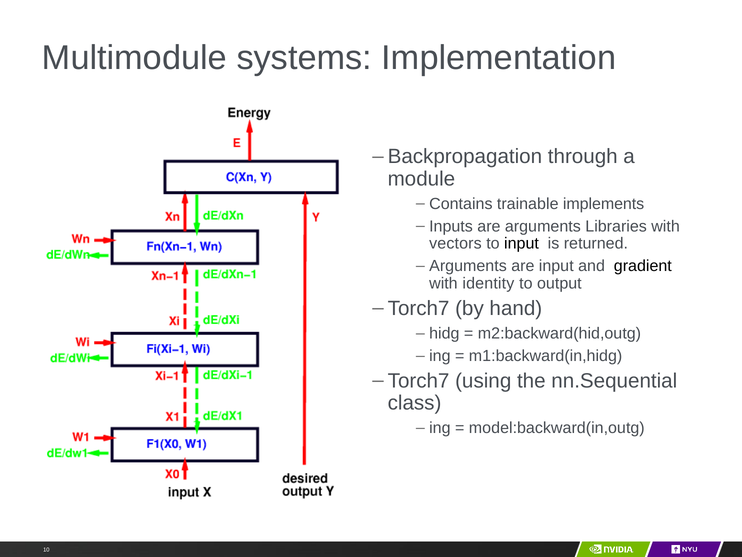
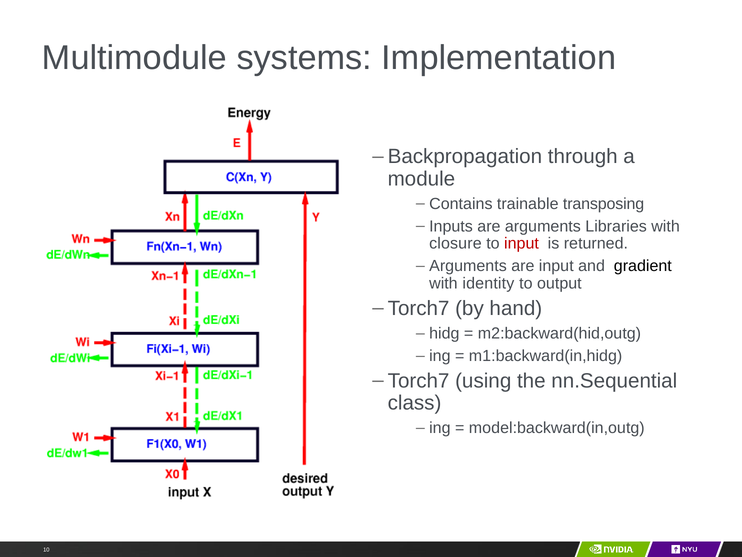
implements: implements -> transposing
vectors: vectors -> closure
input at (521, 243) colour: black -> red
